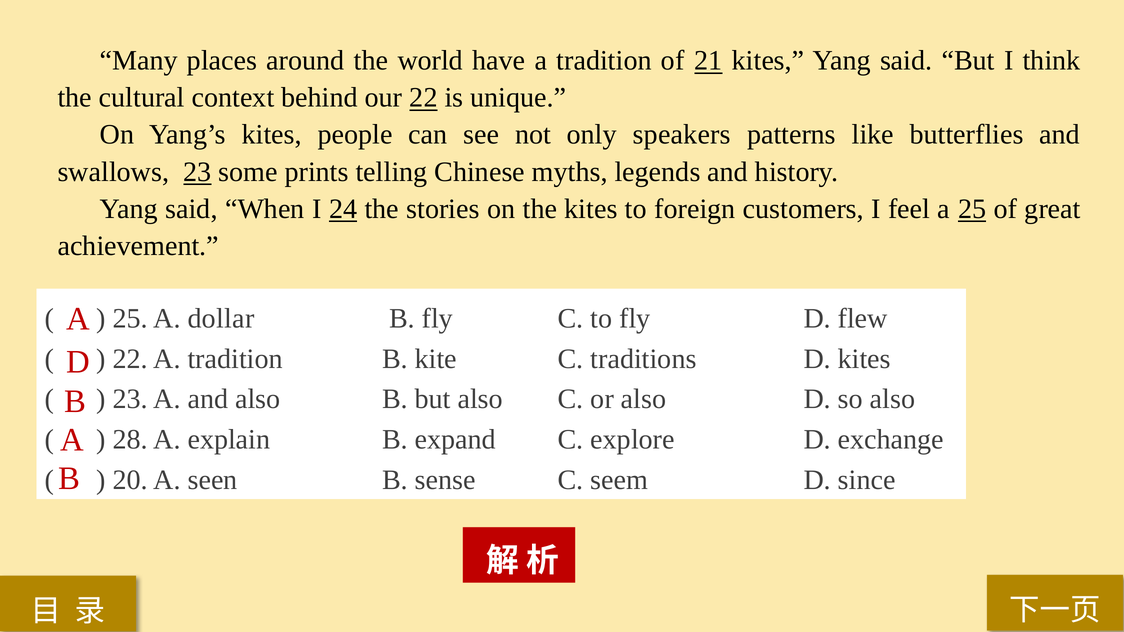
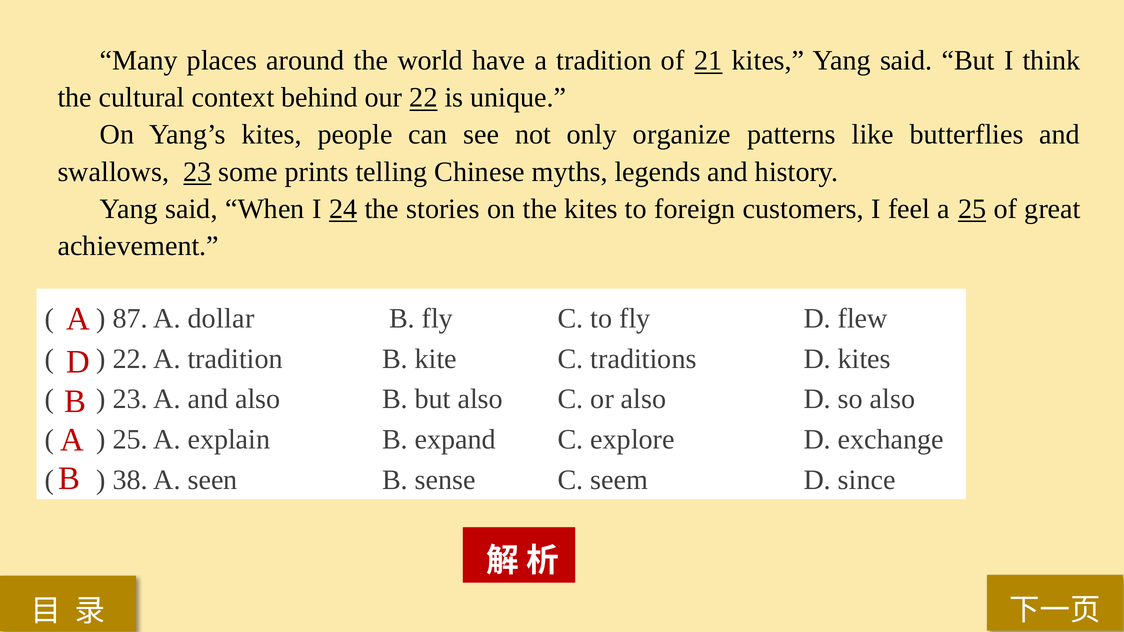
speakers: speakers -> organize
25 at (130, 318): 25 -> 87
28 at (130, 440): 28 -> 25
20: 20 -> 38
